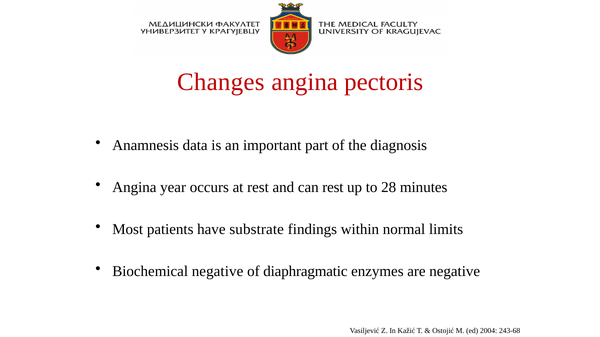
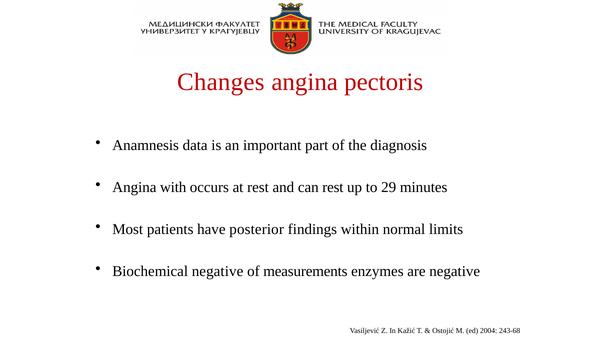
year: year -> with
28: 28 -> 29
substrate: substrate -> posterior
diaphragmatic: diaphragmatic -> measurements
